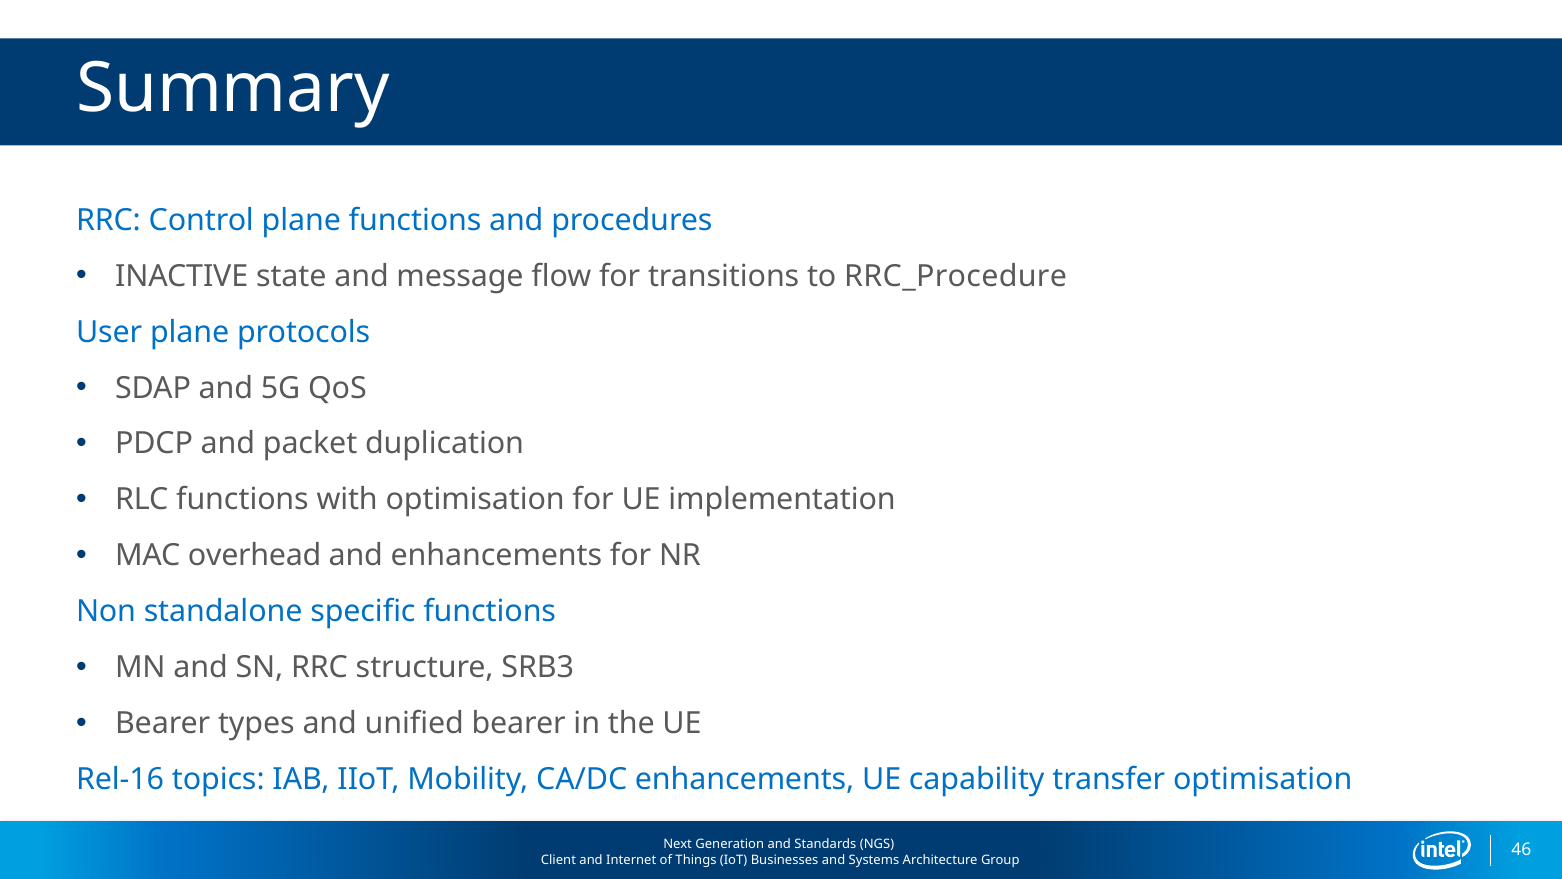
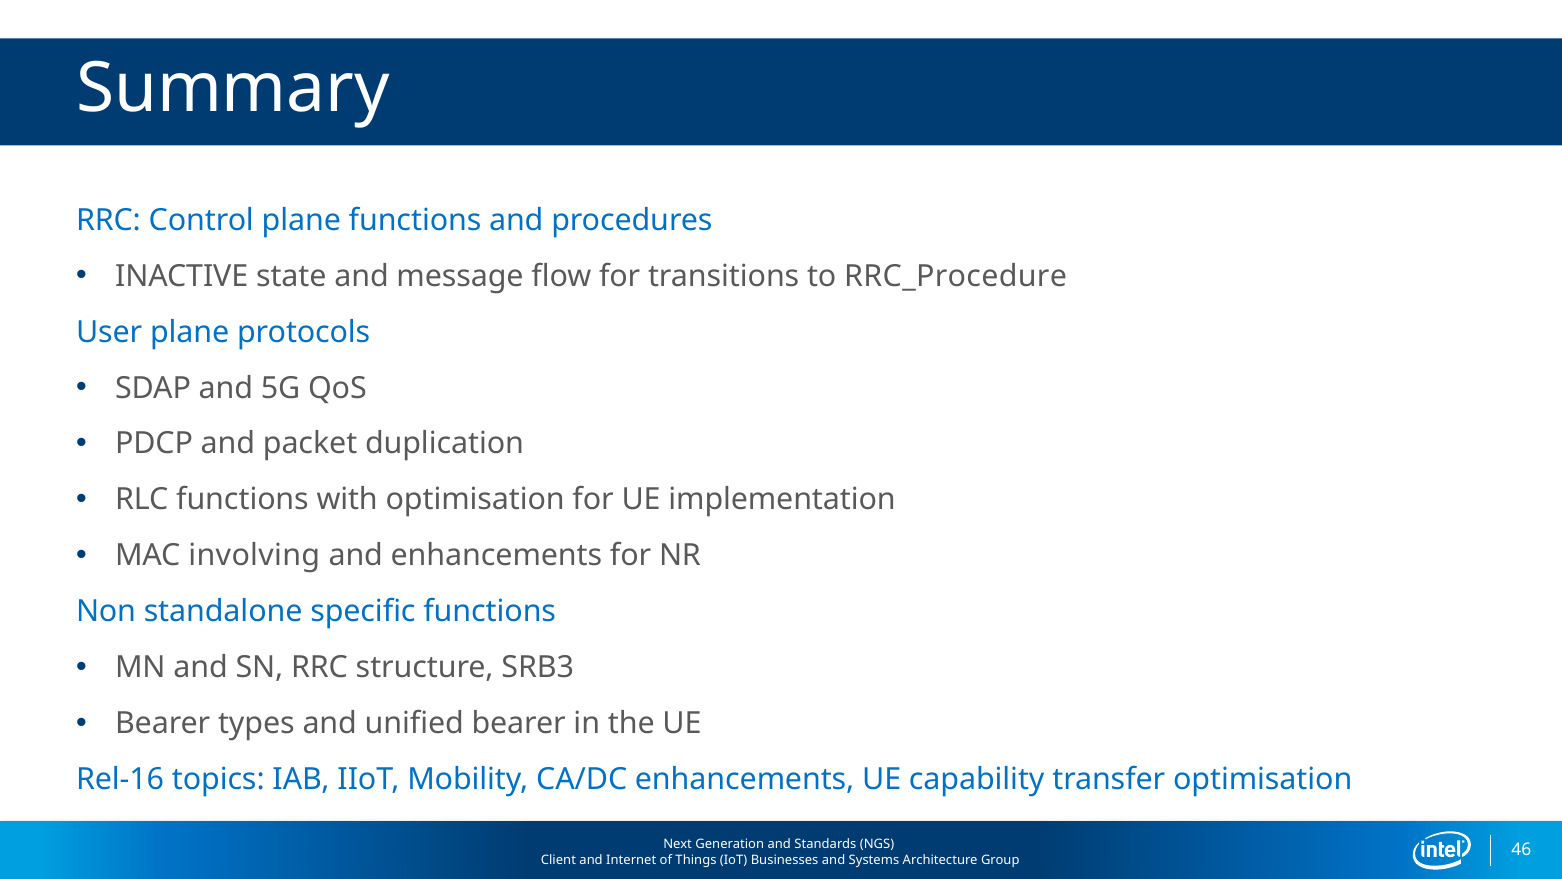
overhead: overhead -> involving
